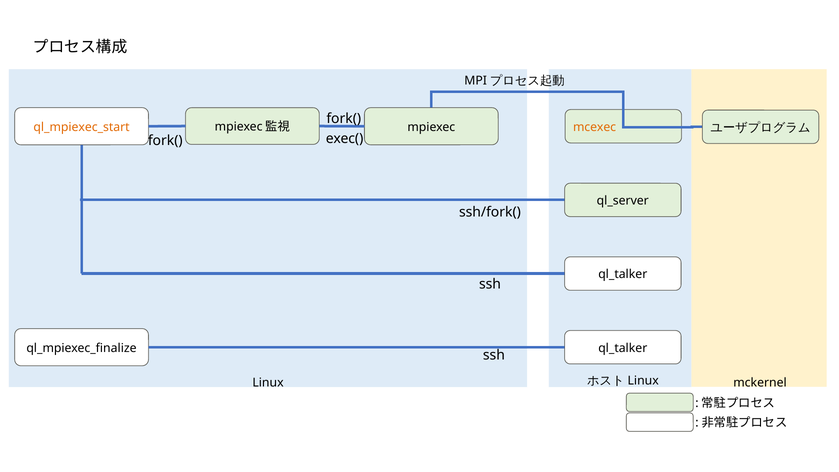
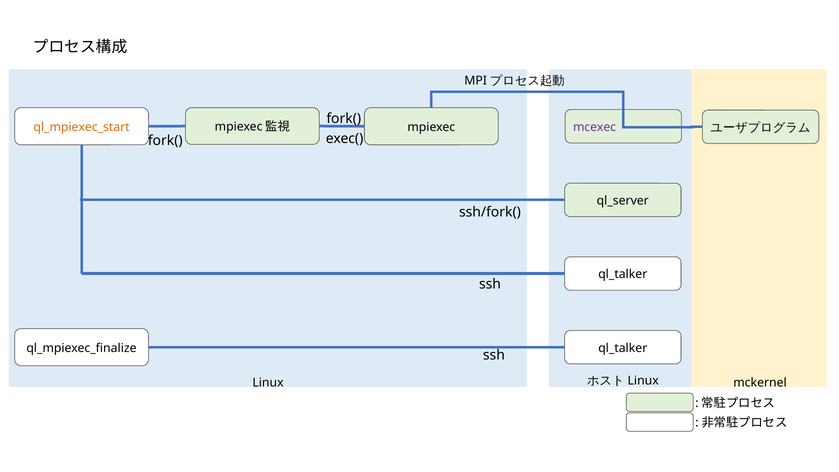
mcexec colour: orange -> purple
